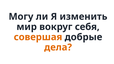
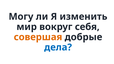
дела colour: orange -> blue
